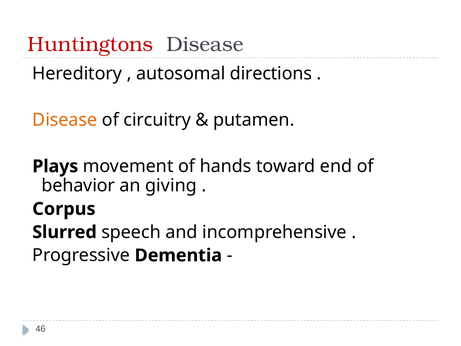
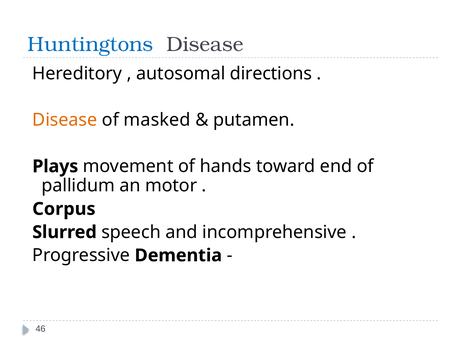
Huntingtons colour: red -> blue
circuitry: circuitry -> masked
behavior: behavior -> pallidum
giving: giving -> motor
